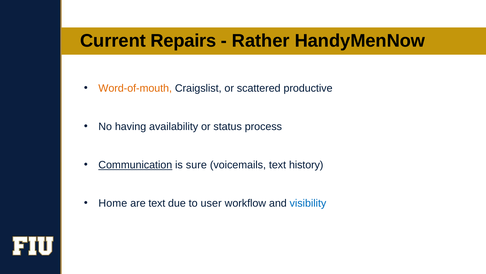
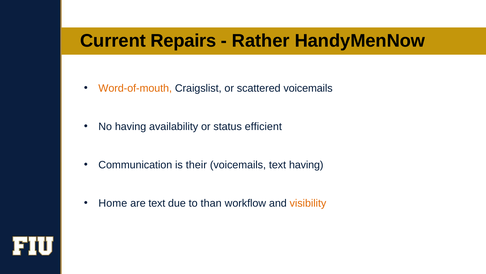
scattered productive: productive -> voicemails
process: process -> efficient
Communication underline: present -> none
sure: sure -> their
text history: history -> having
user: user -> than
visibility colour: blue -> orange
